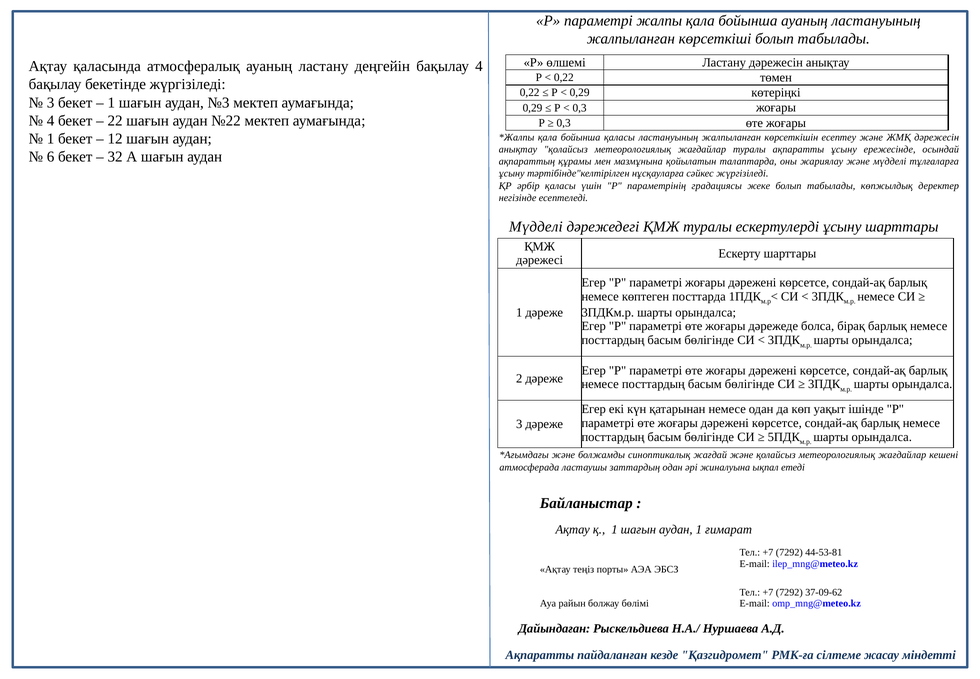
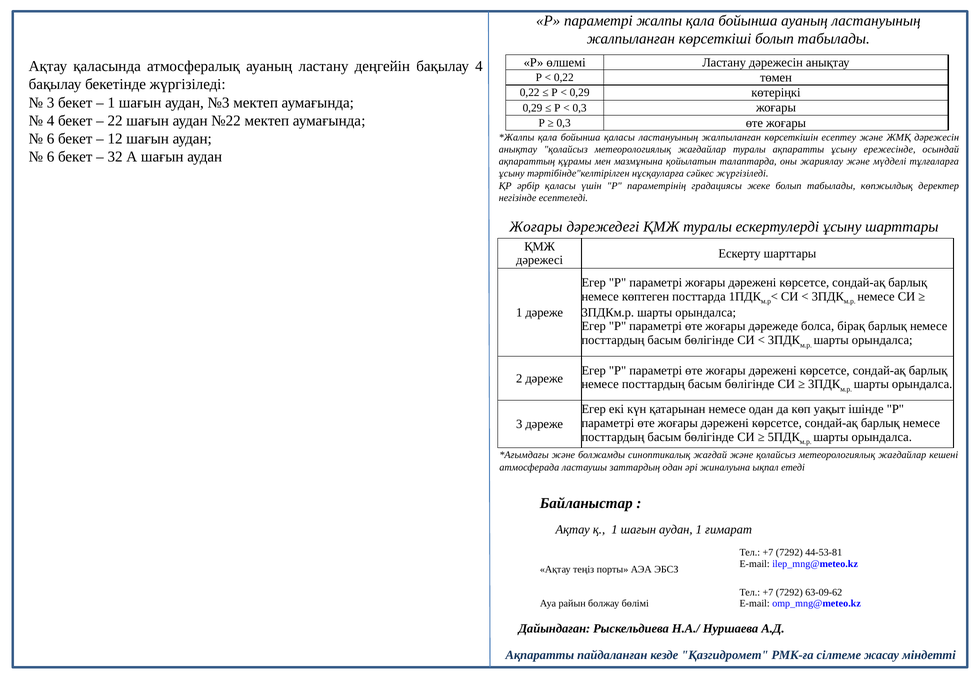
1 at (51, 139): 1 -> 6
Мүдделі at (536, 227): Мүдделі -> Жоғары
37-09-62: 37-09-62 -> 63-09-62
